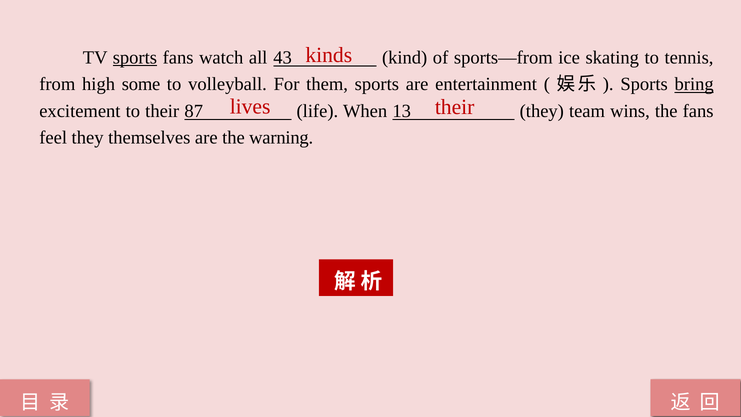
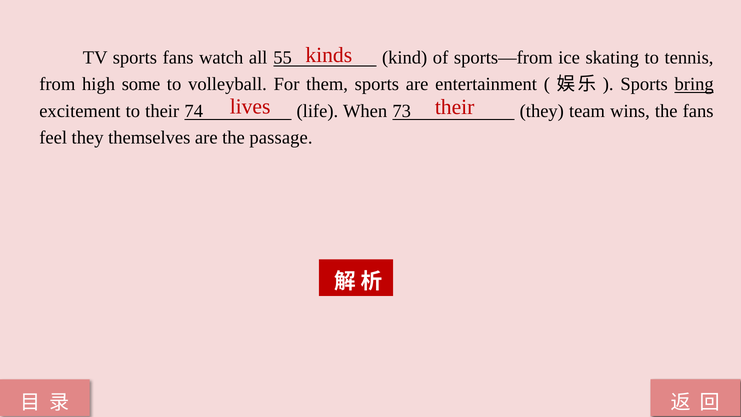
sports at (135, 58) underline: present -> none
43: 43 -> 55
87: 87 -> 74
13: 13 -> 73
warning: warning -> passage
